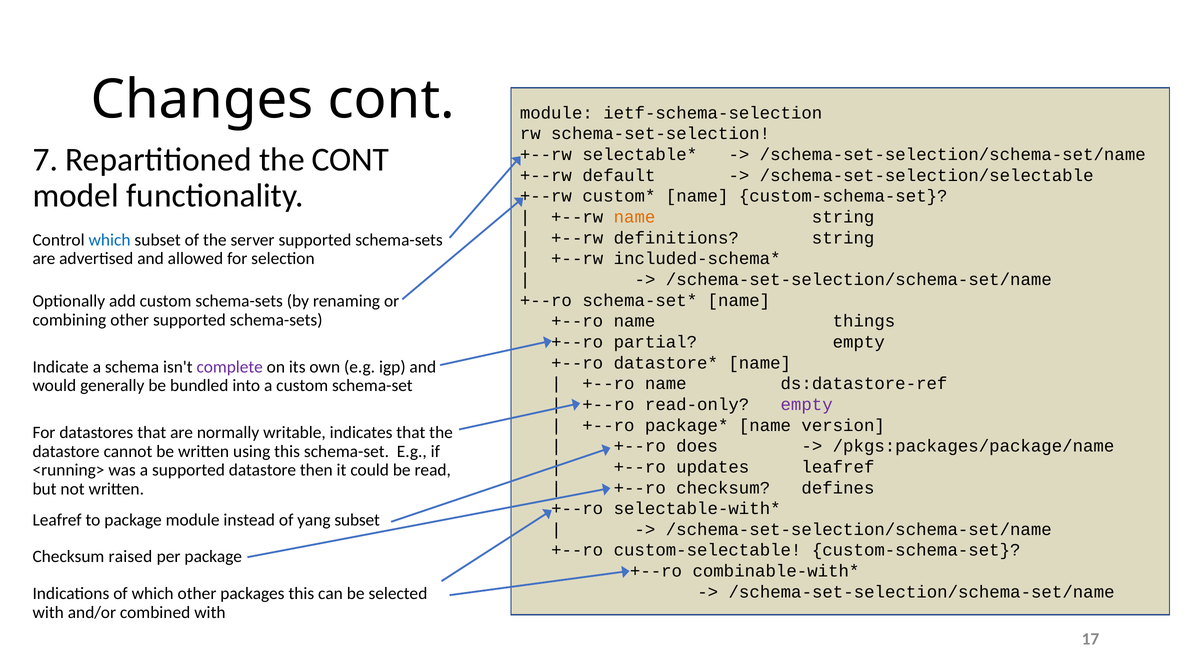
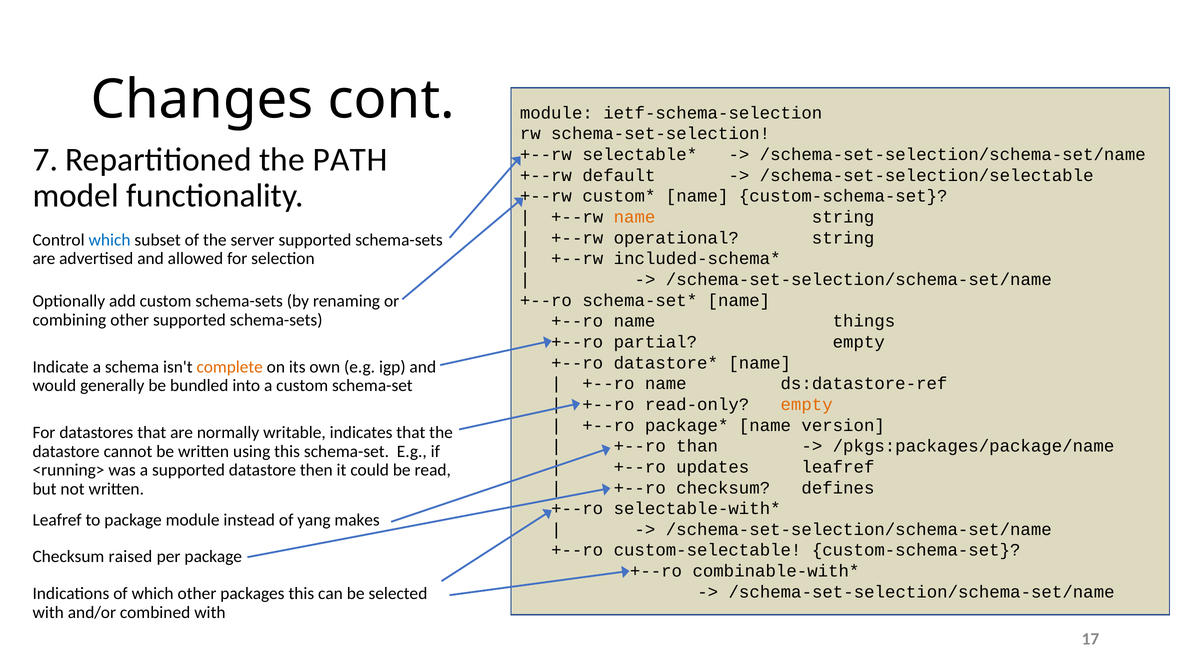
the CONT: CONT -> PATH
definitions: definitions -> operational
complete colour: purple -> orange
empty at (807, 405) colour: purple -> orange
does: does -> than
yang subset: subset -> makes
